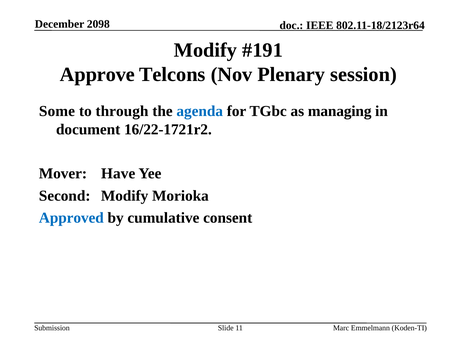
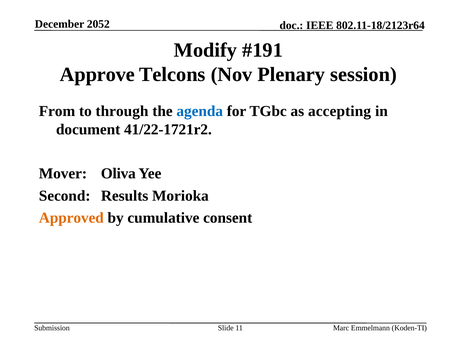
2098: 2098 -> 2052
Some: Some -> From
managing: managing -> accepting
16/22-1721r2: 16/22-1721r2 -> 41/22-1721r2
Have: Have -> Oliva
Second Modify: Modify -> Results
Approved colour: blue -> orange
